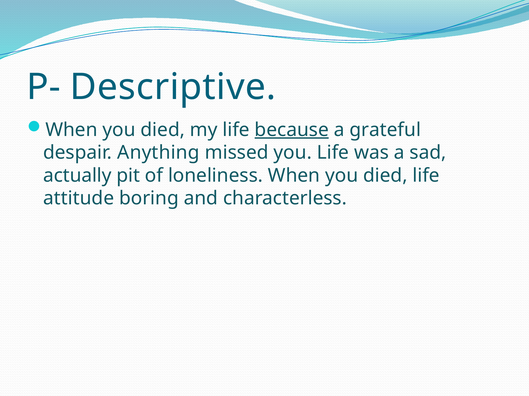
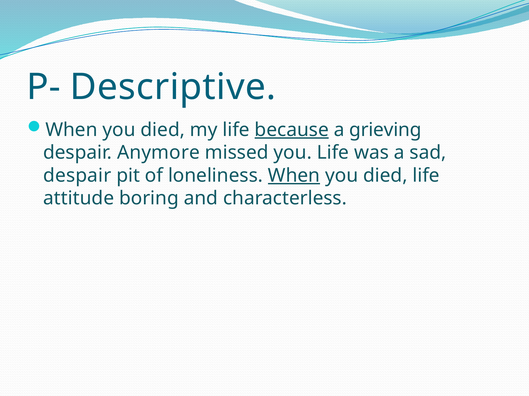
grateful: grateful -> grieving
Anything: Anything -> Anymore
actually at (77, 176): actually -> despair
When at (294, 176) underline: none -> present
